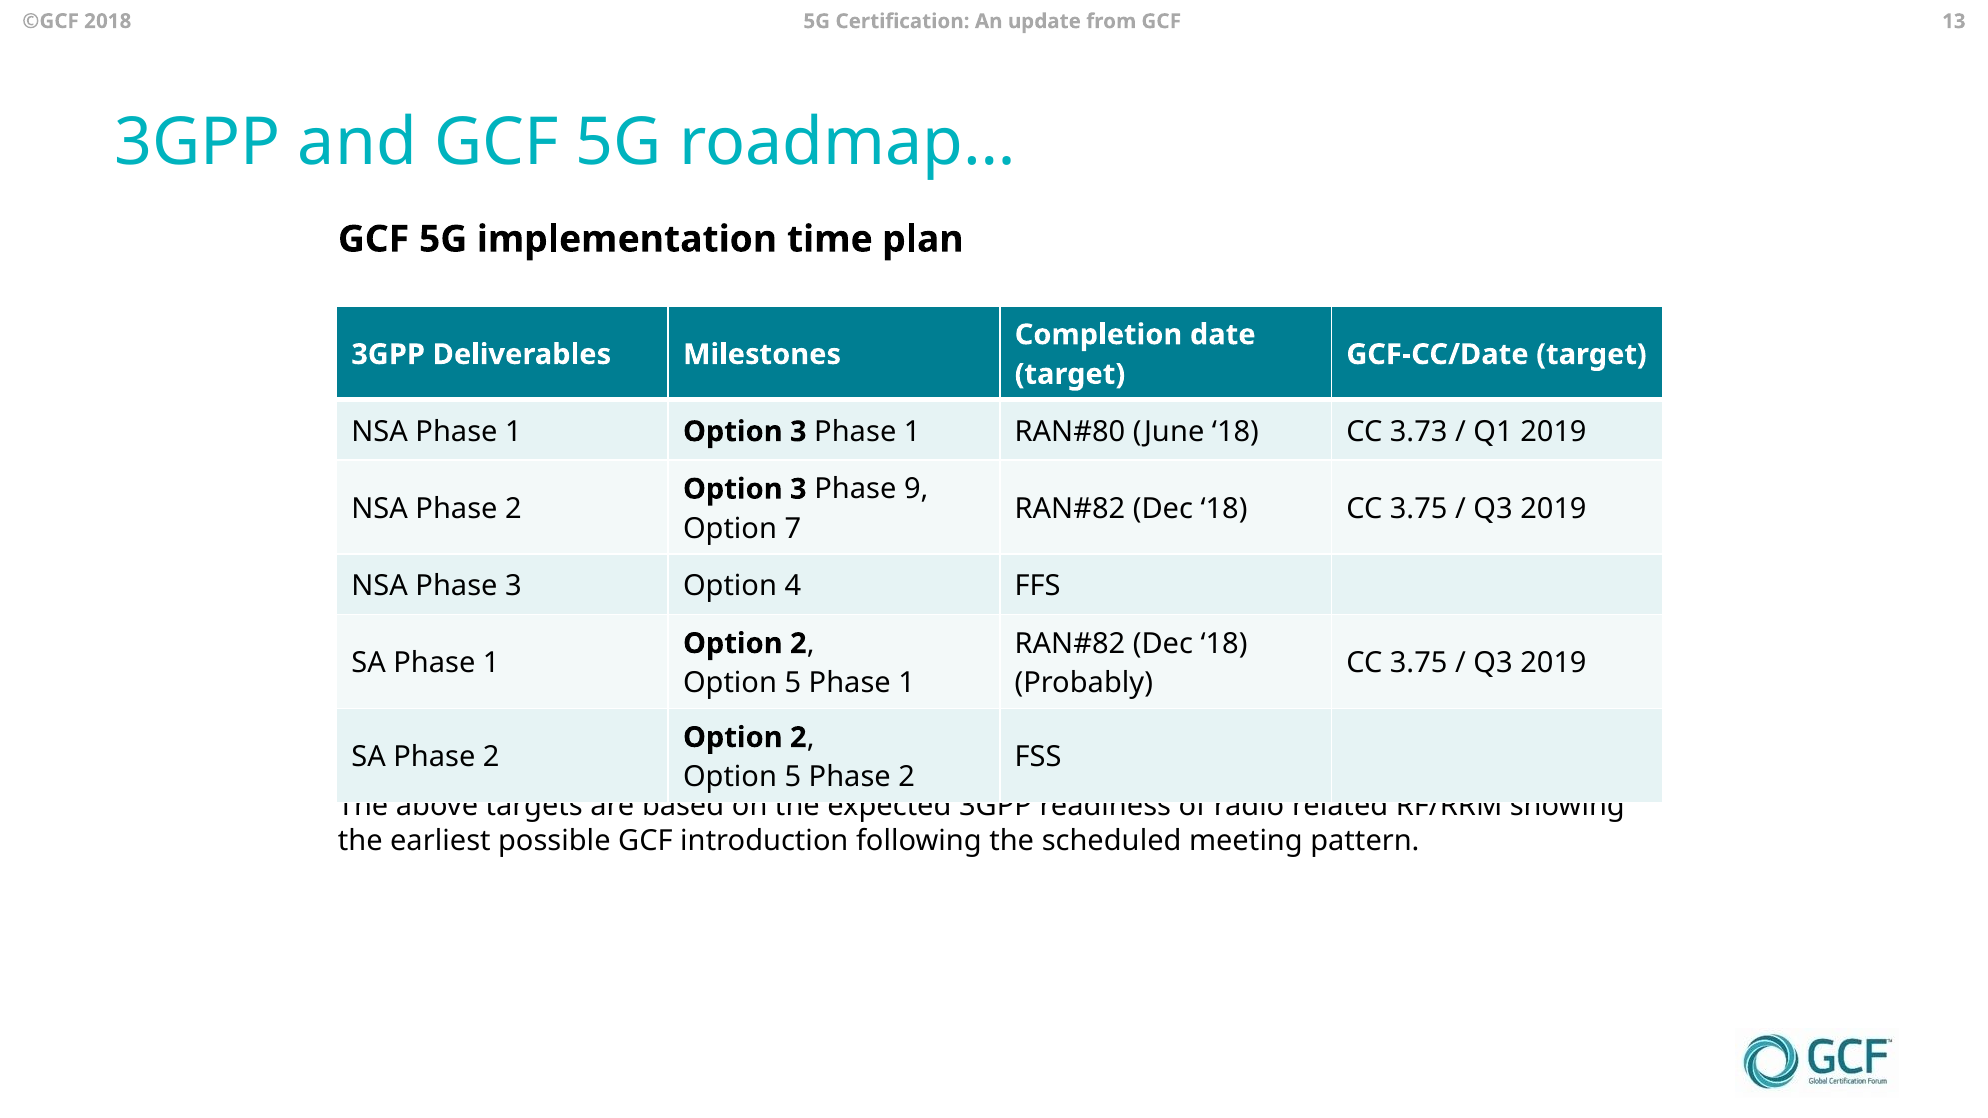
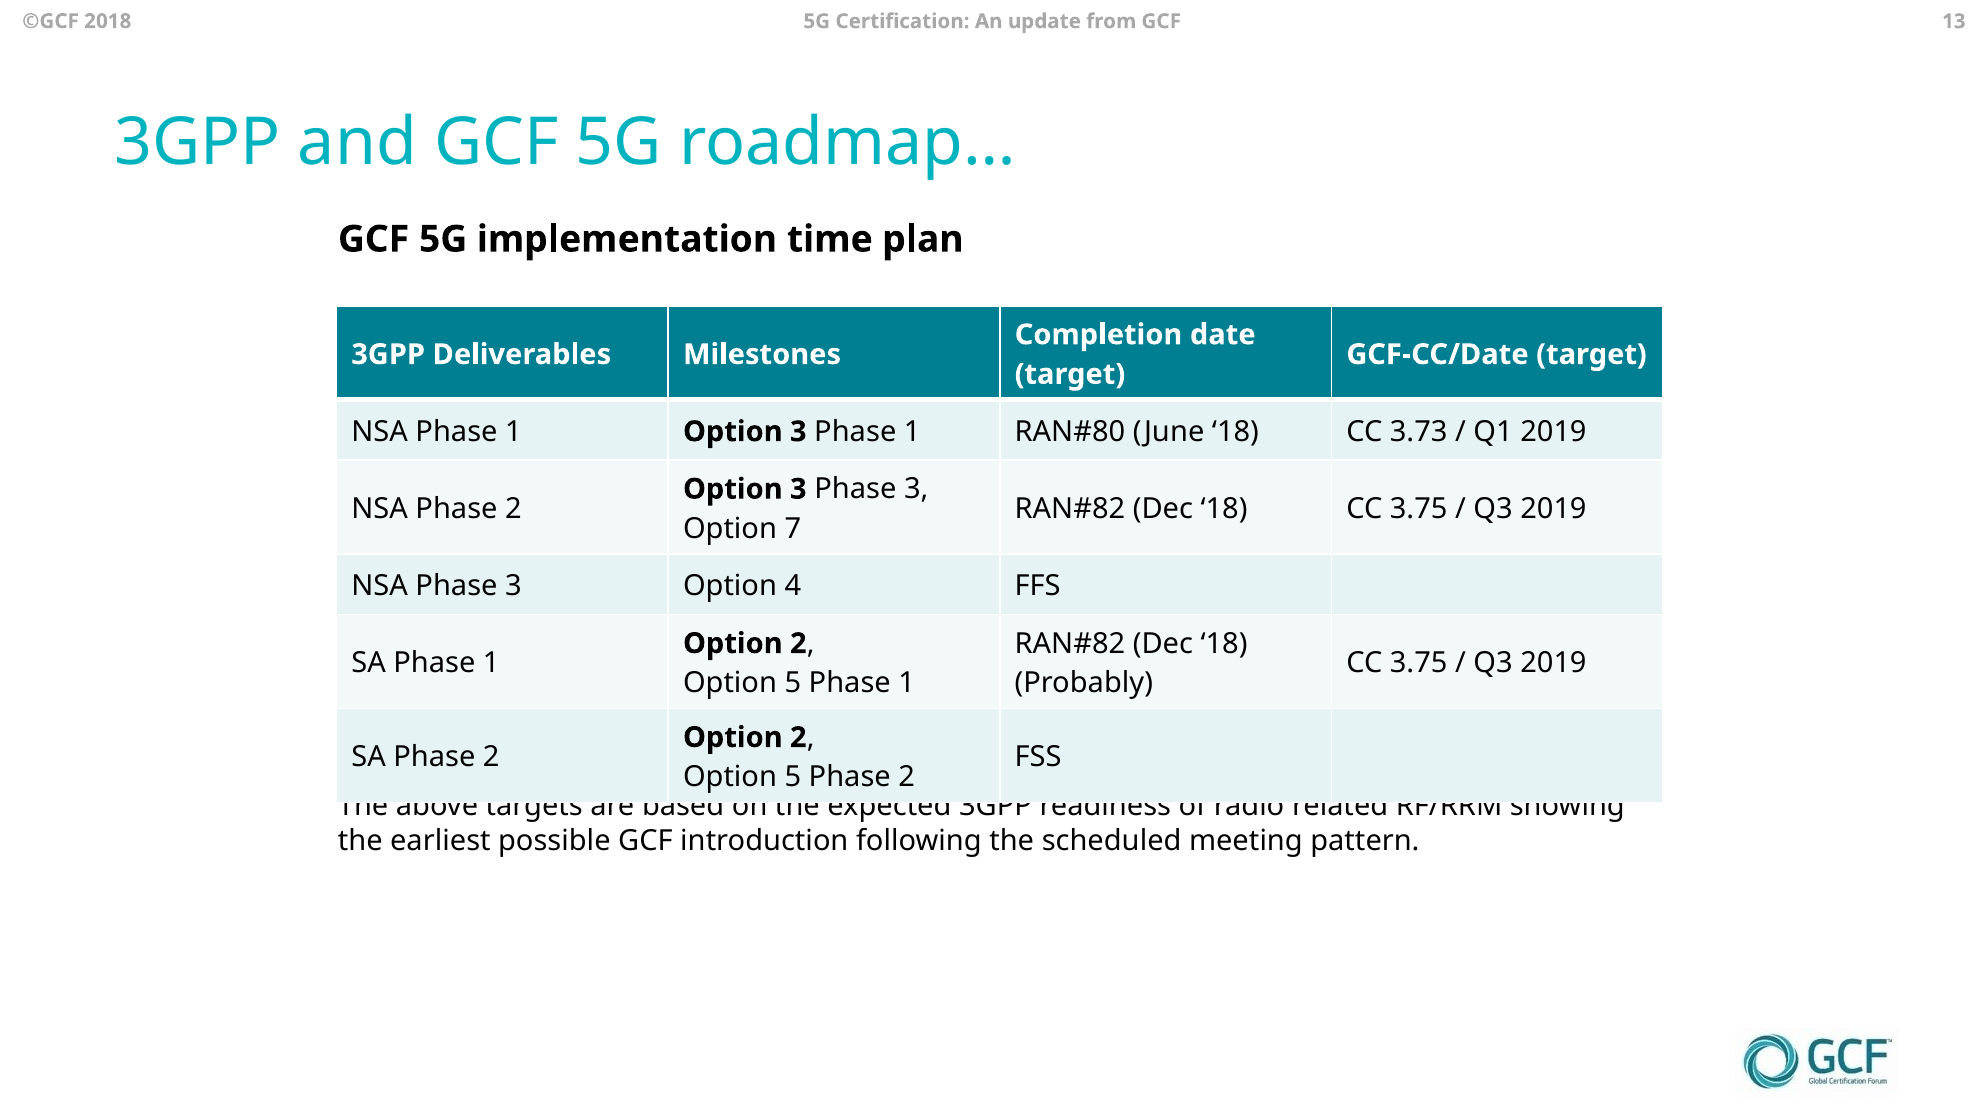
3 Phase 9: 9 -> 3
